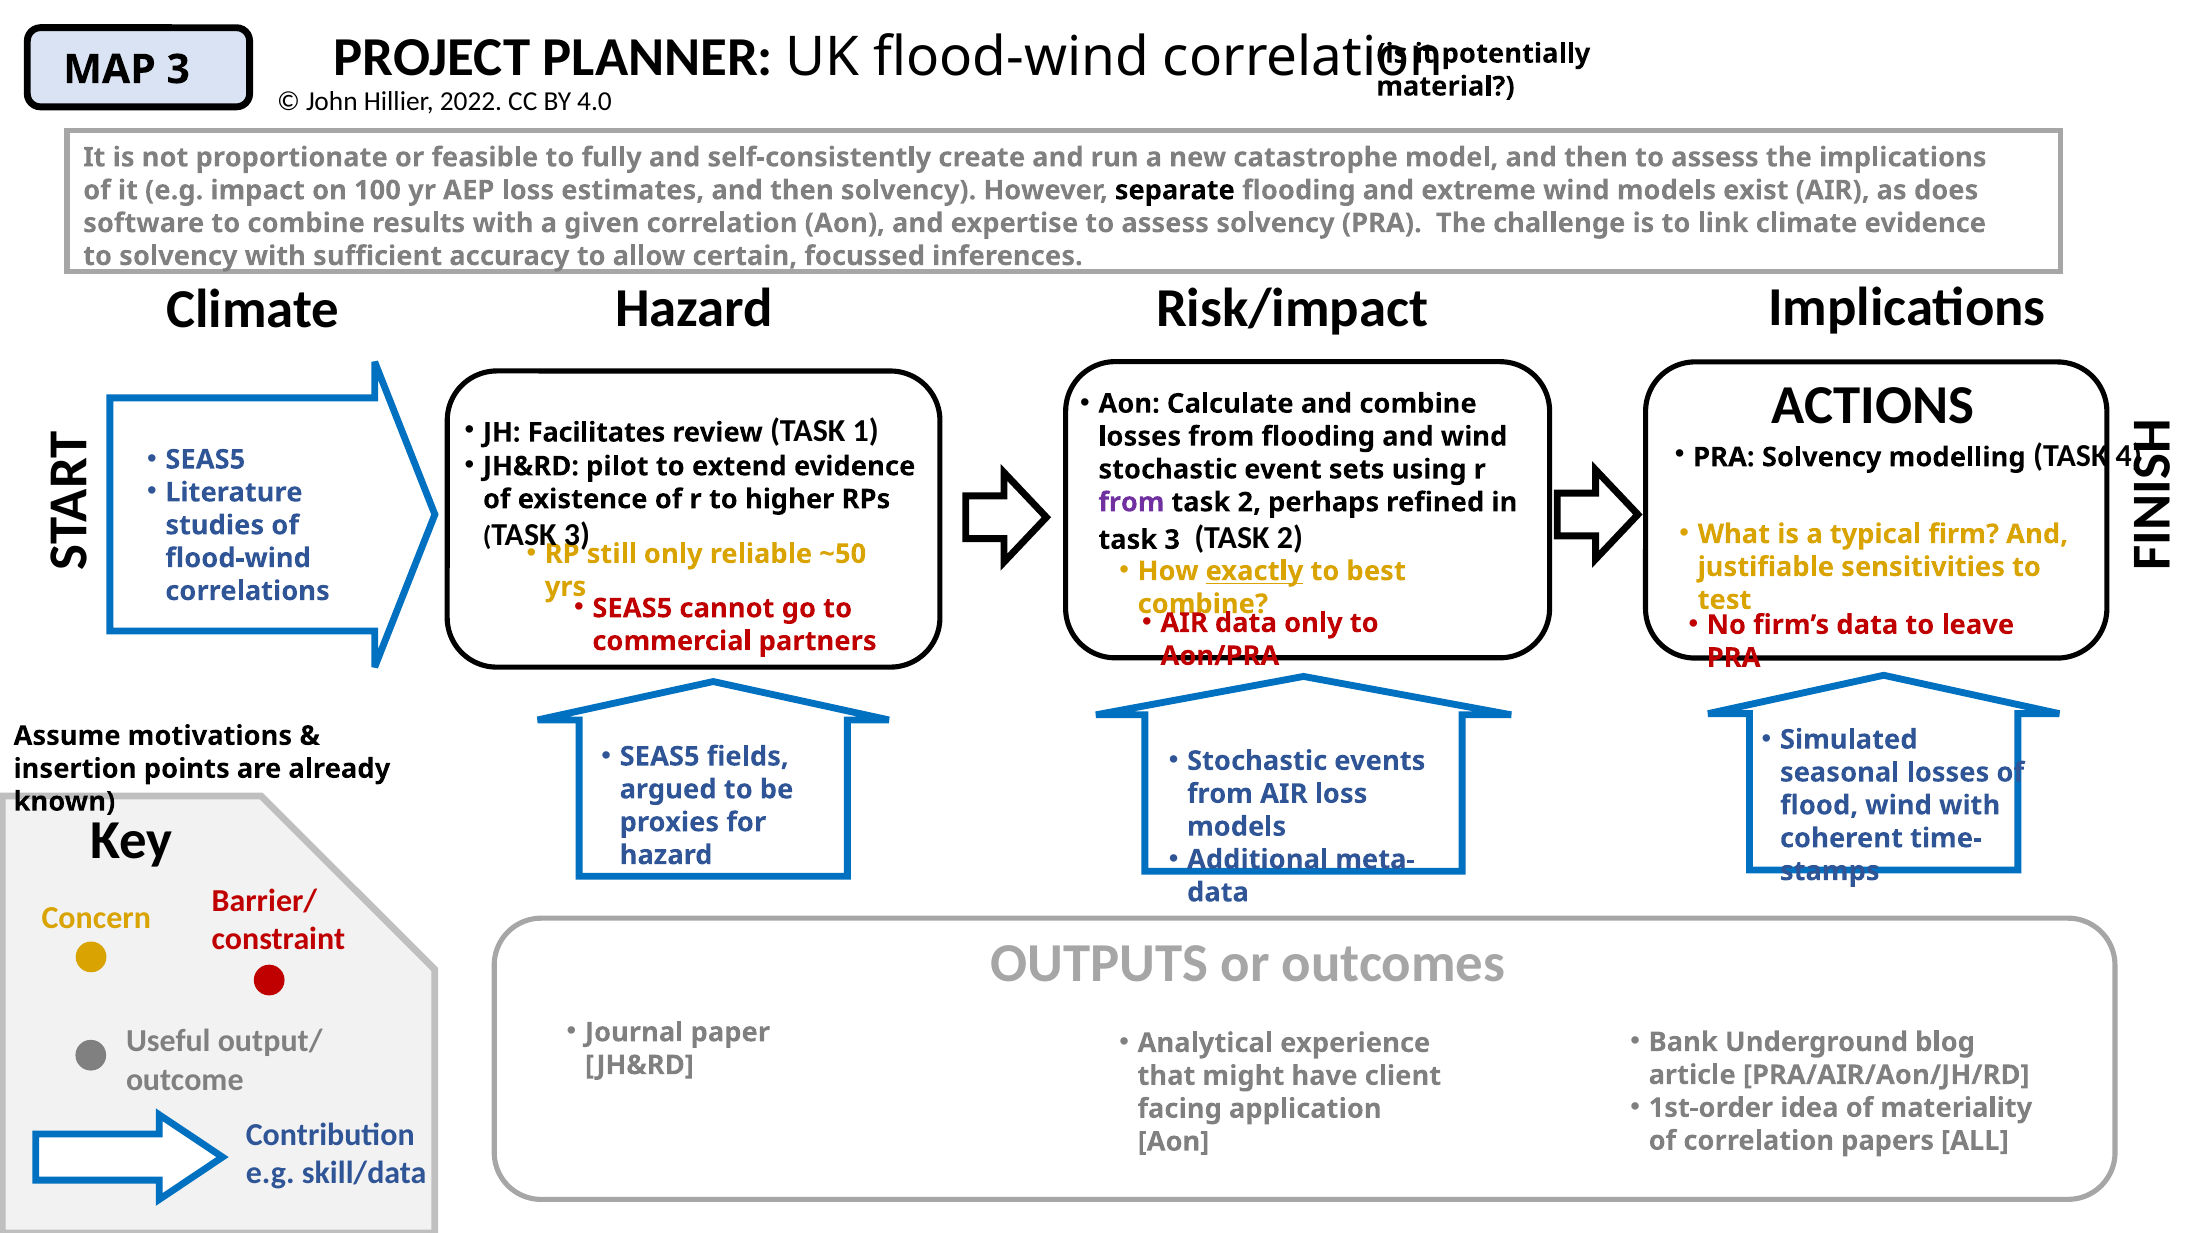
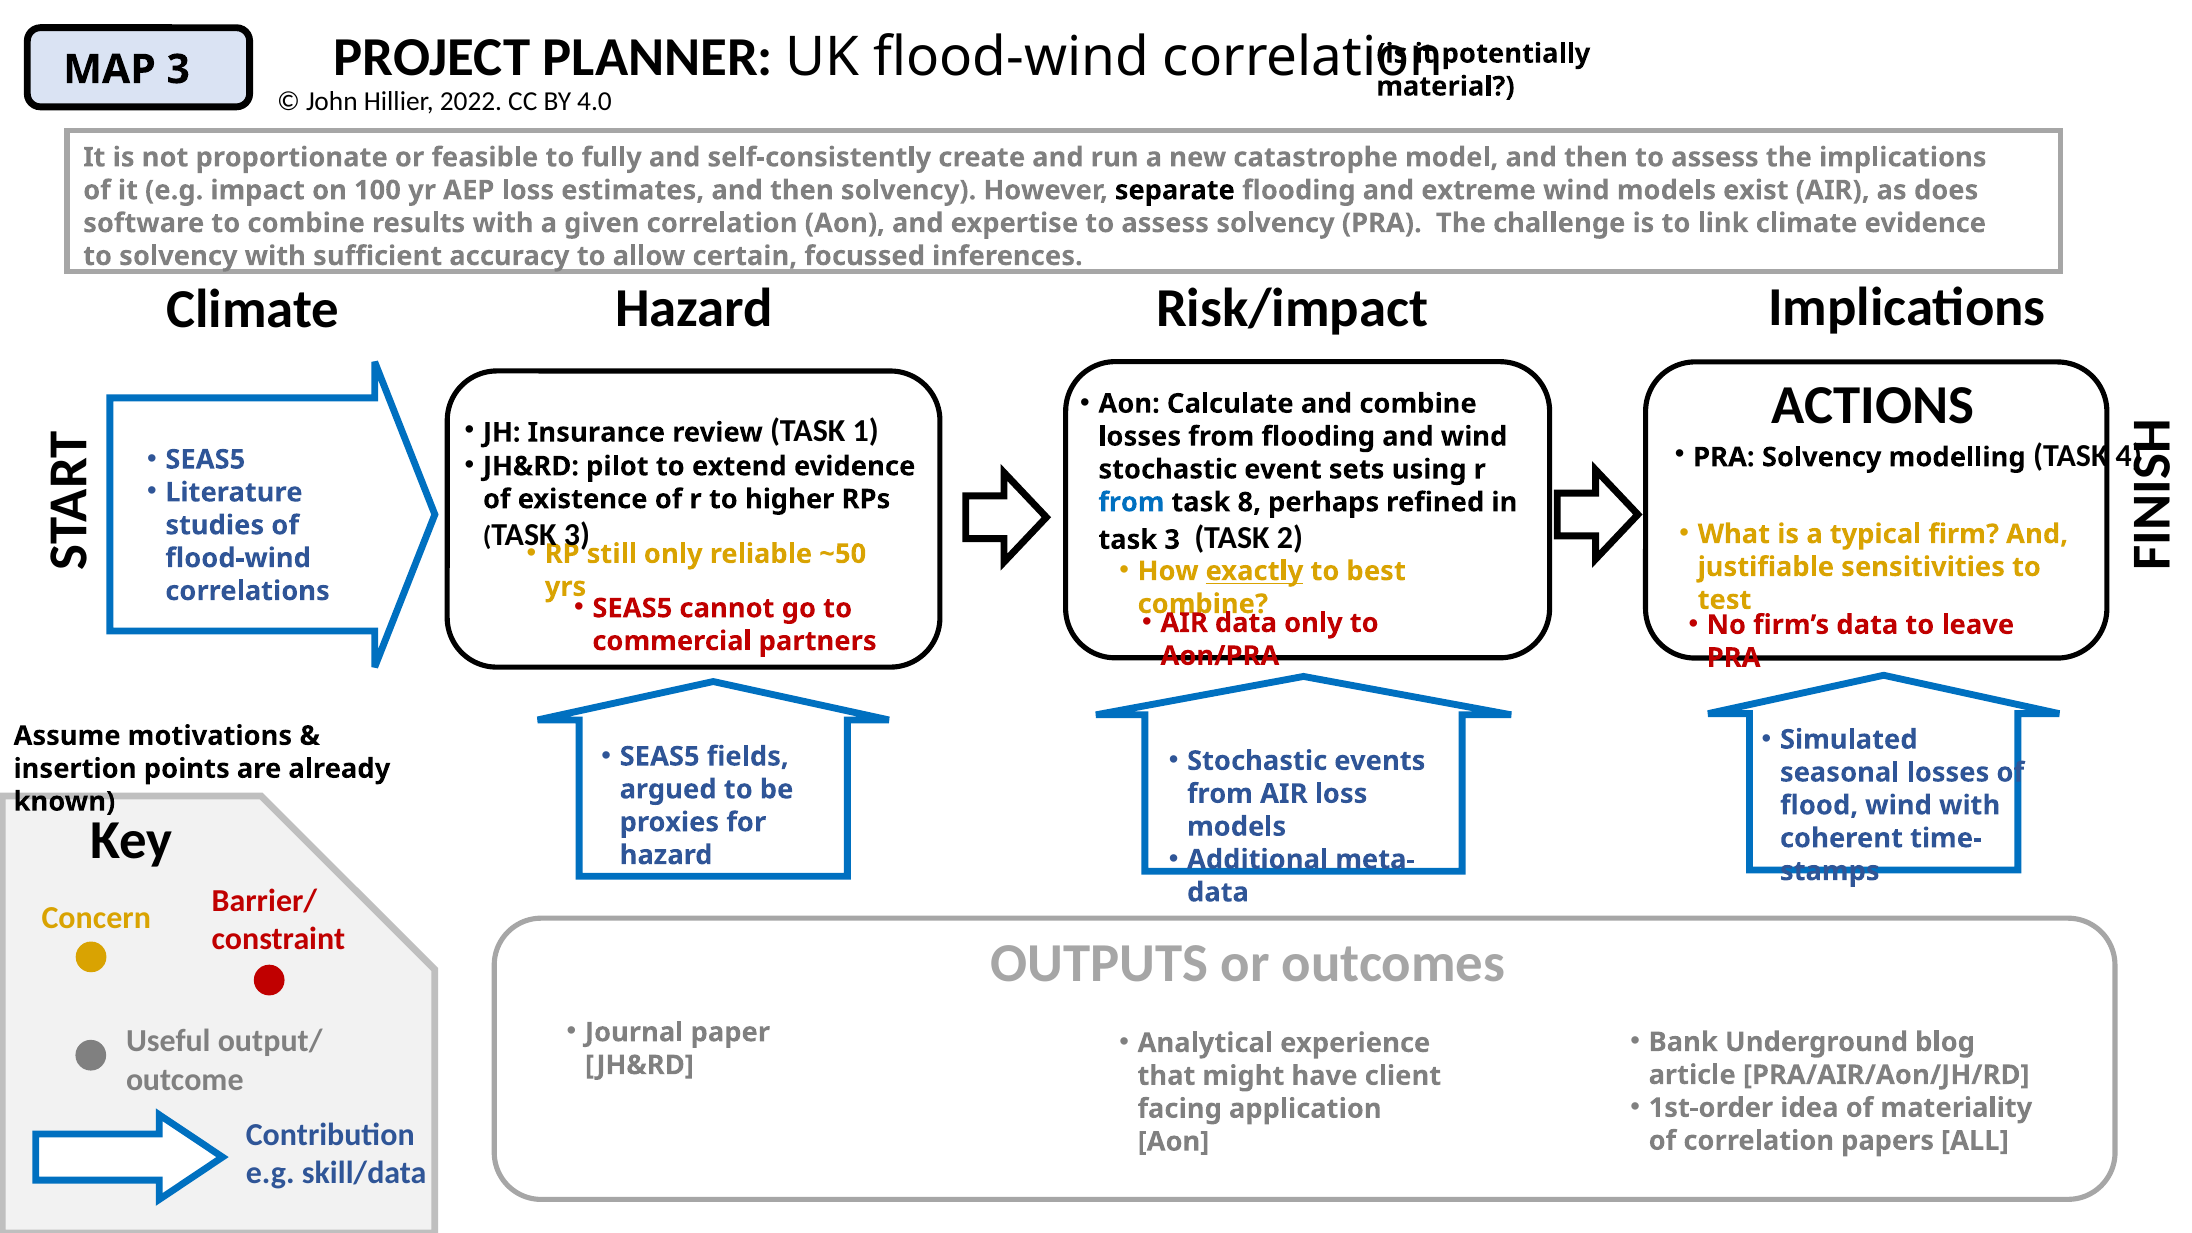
Facilitates: Facilitates -> Insurance
from at (1131, 502) colour: purple -> blue
2 at (1249, 502): 2 -> 8
